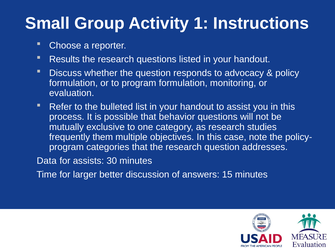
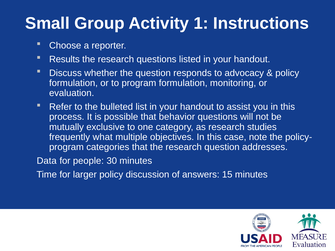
them: them -> what
assists: assists -> people
larger better: better -> policy
